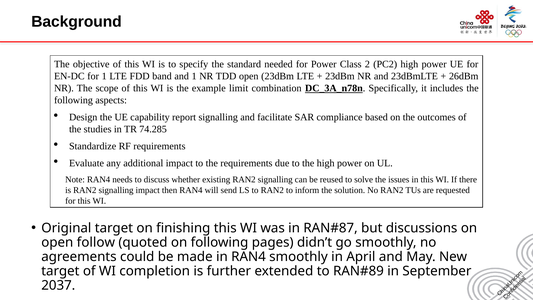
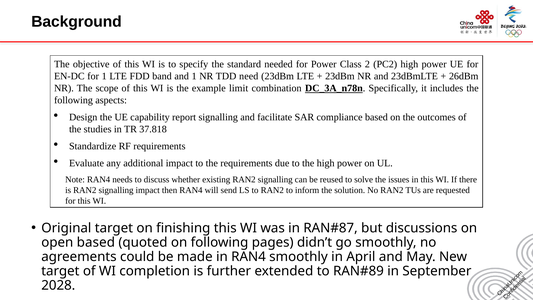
TDD open: open -> need
74.285: 74.285 -> 37.818
open follow: follow -> based
2037: 2037 -> 2028
